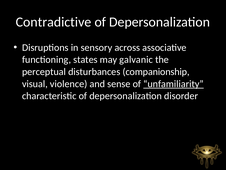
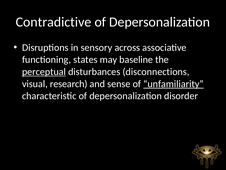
galvanic: galvanic -> baseline
perceptual underline: none -> present
companionship: companionship -> disconnections
violence: violence -> research
